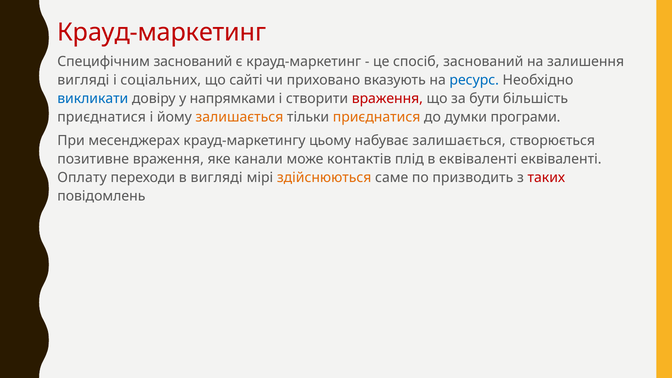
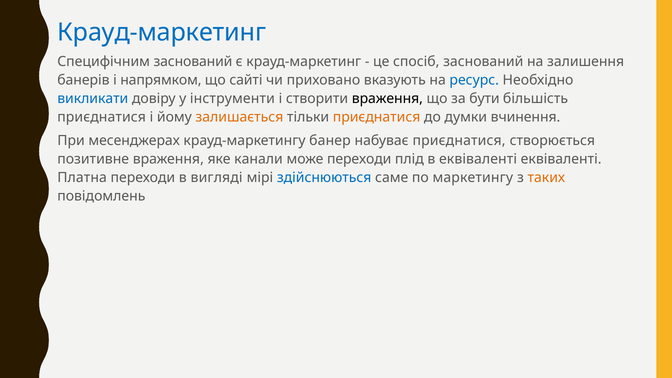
Крауд-маркетинг at (162, 32) colour: red -> blue
вигляді at (83, 80): вигляді -> банерів
соціальних: соціальних -> напрямком
напрямками: напрямками -> інструменти
враження at (387, 99) colour: red -> black
програми: програми -> вчинення
цьому: цьому -> банер
набуває залишається: залишається -> приєднатися
може контактів: контактів -> переходи
Оплату: Оплату -> Платна
здійснюються colour: orange -> blue
призводить: призводить -> маркетингу
таких colour: red -> orange
